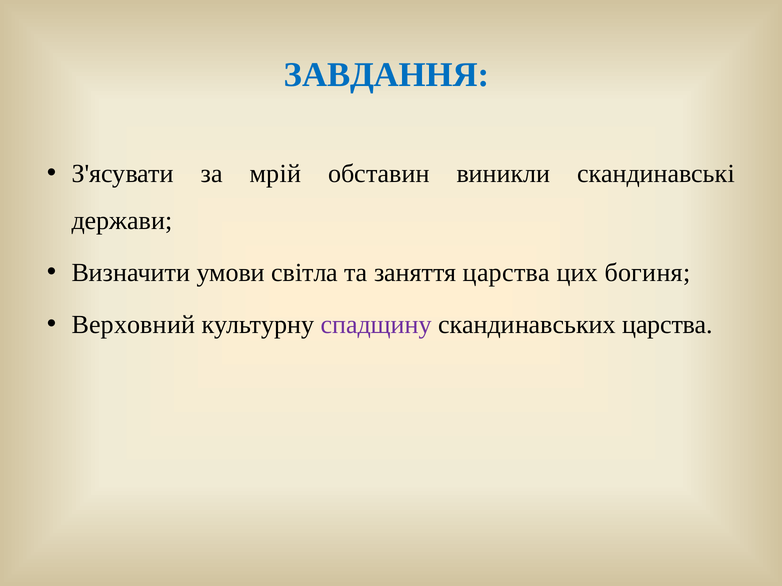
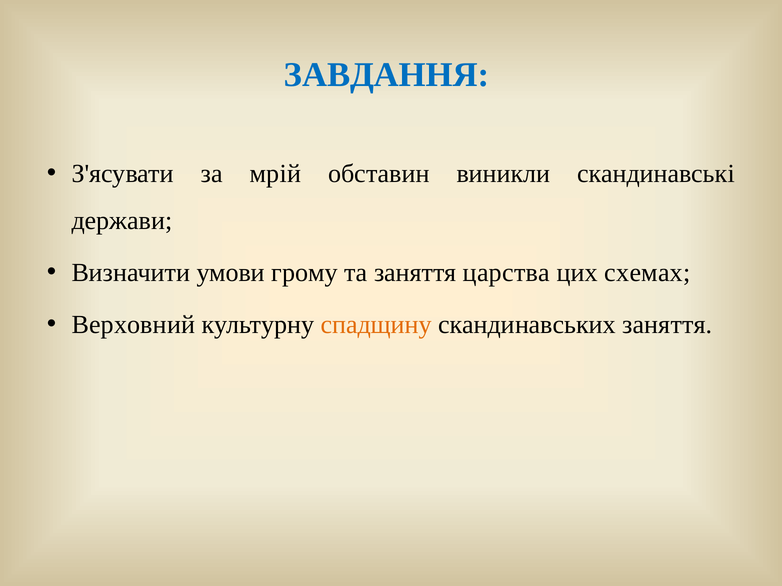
світла: світла -> грому
богиня: богиня -> схемах
спадщину colour: purple -> orange
скандинавських царства: царства -> заняття
